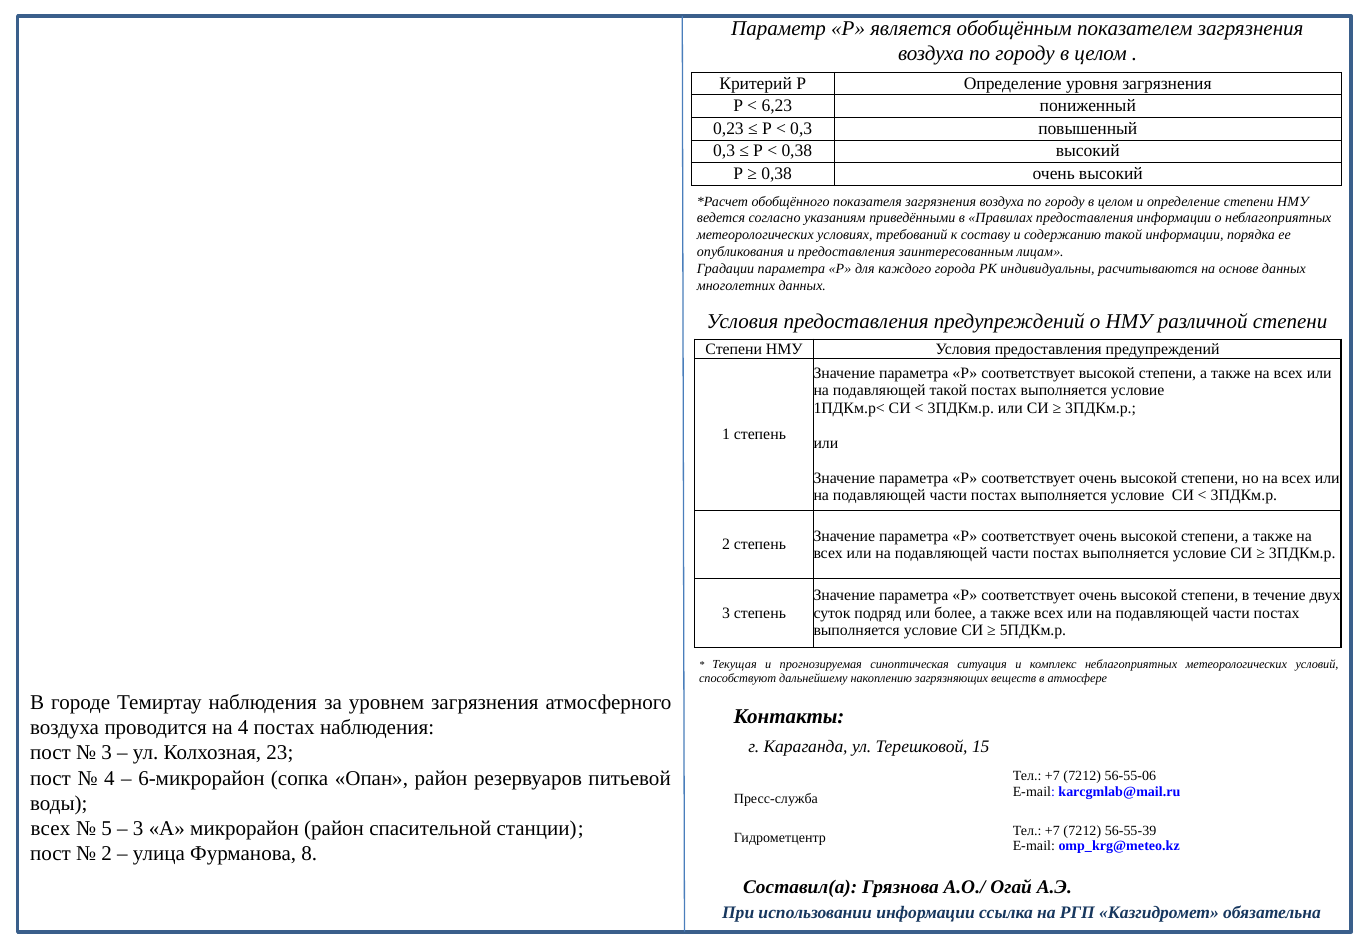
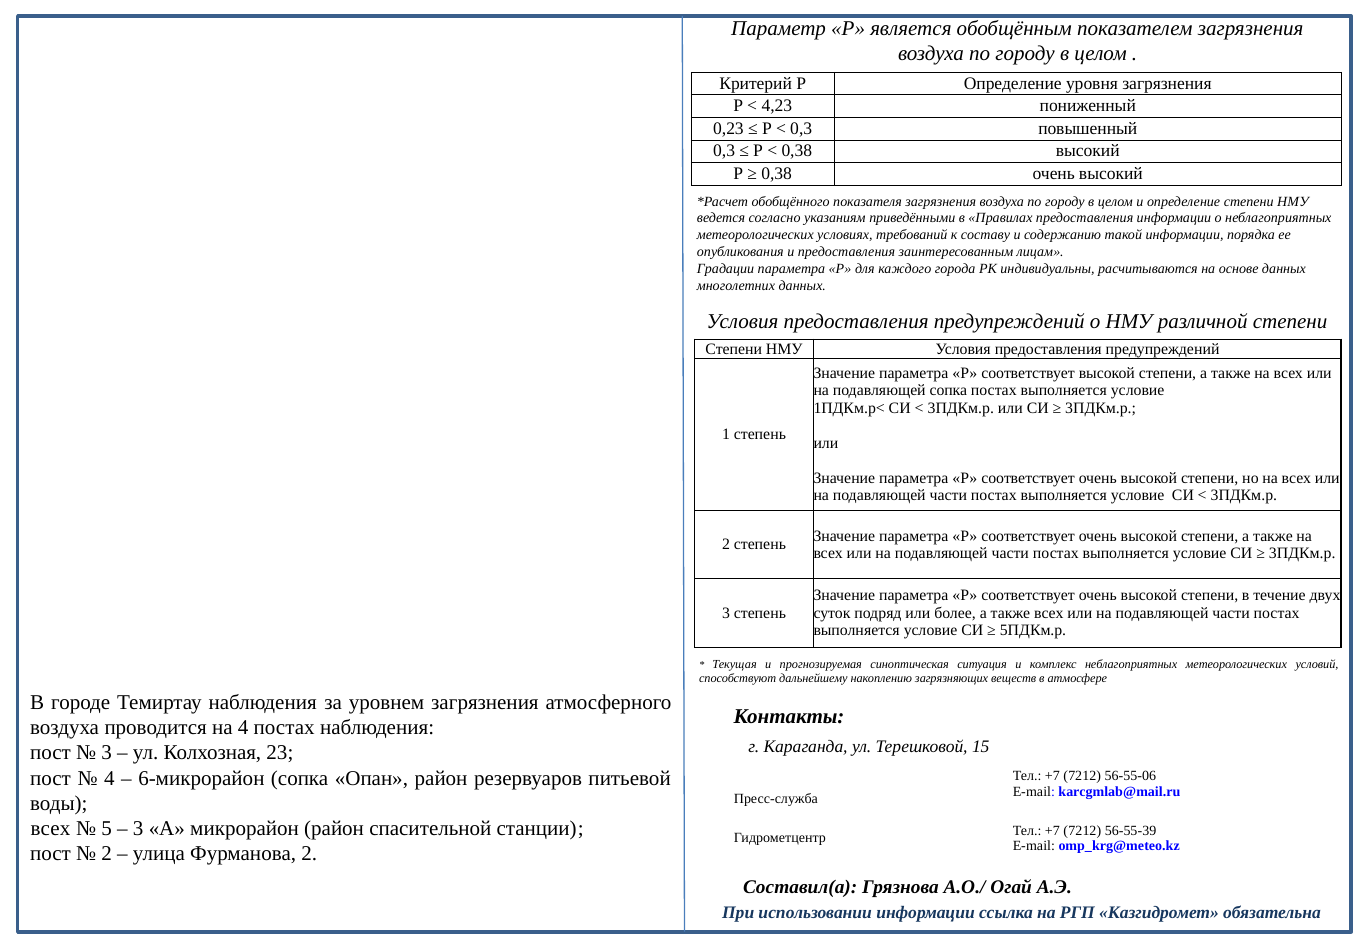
6,23: 6,23 -> 4,23
подавляющей такой: такой -> сопка
Фурманова 8: 8 -> 2
